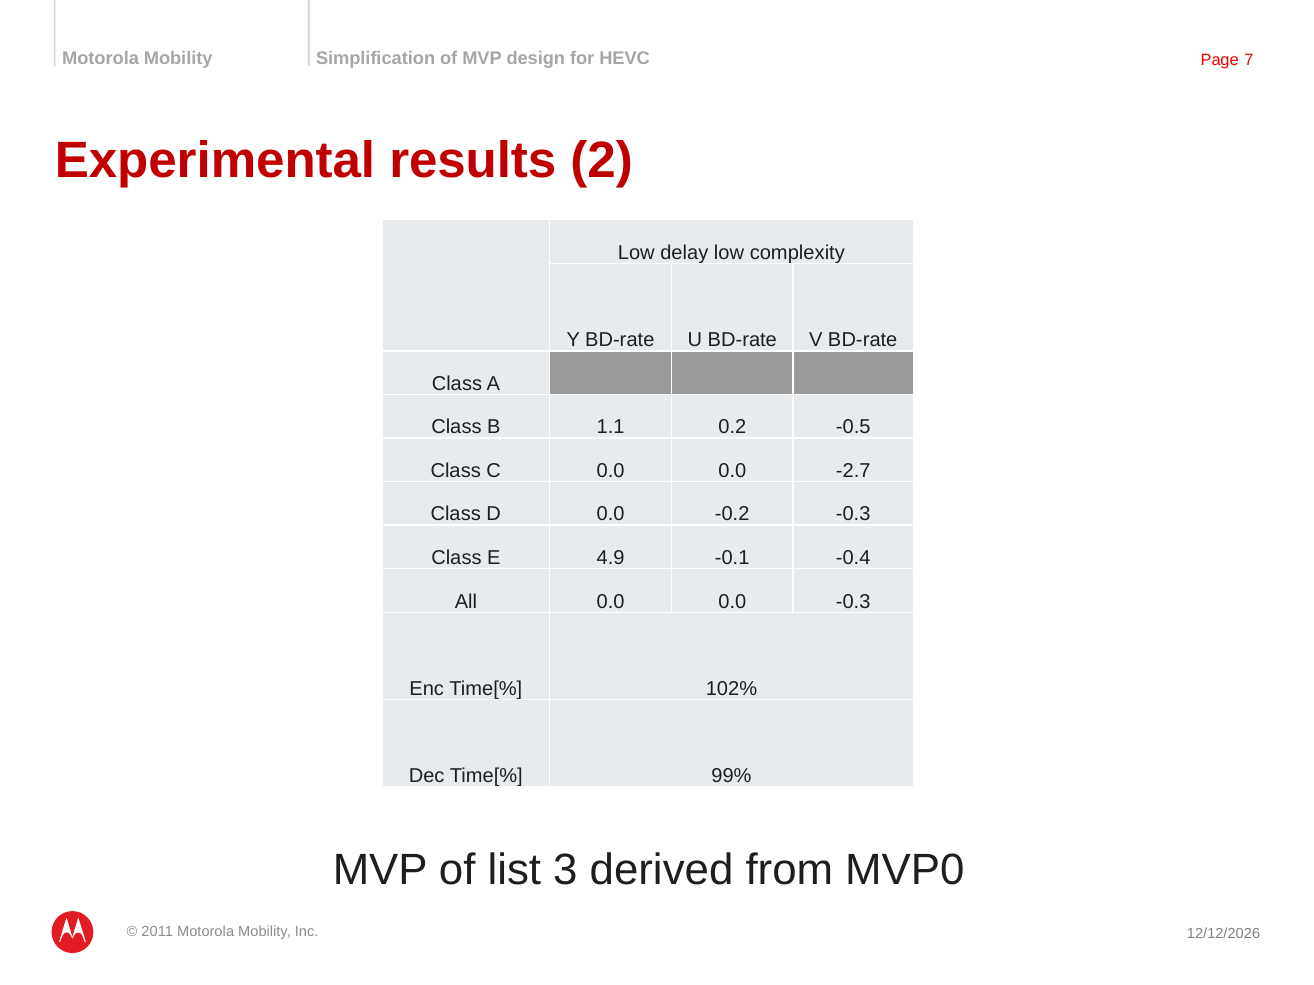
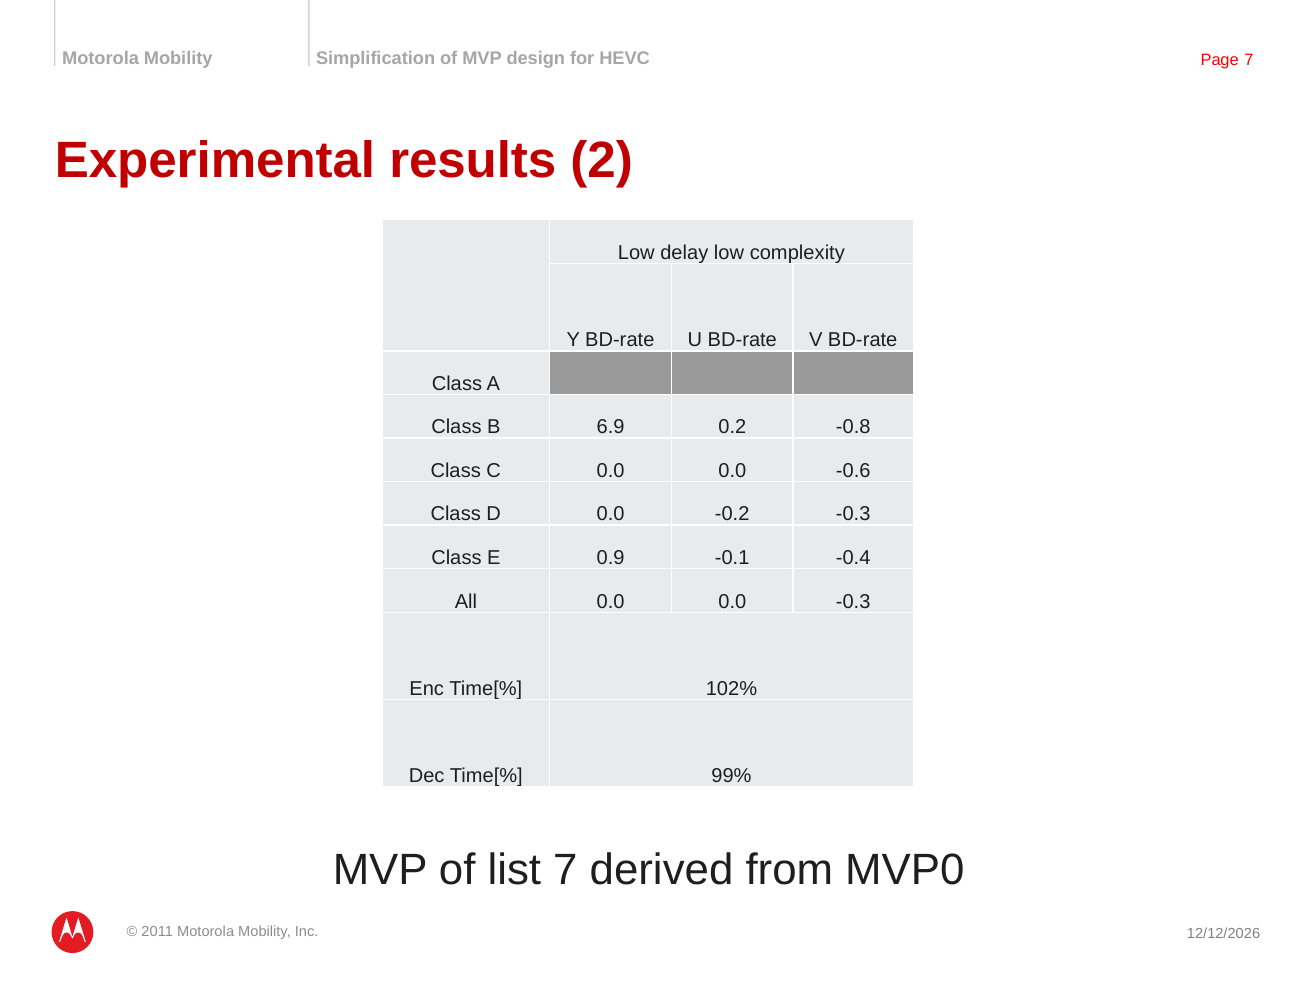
1.1: 1.1 -> 6.9
-0.5: -0.5 -> -0.8
-2.7: -2.7 -> -0.6
4.9: 4.9 -> 0.9
list 3: 3 -> 7
